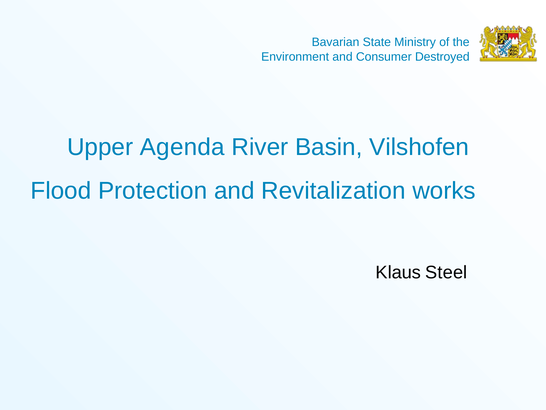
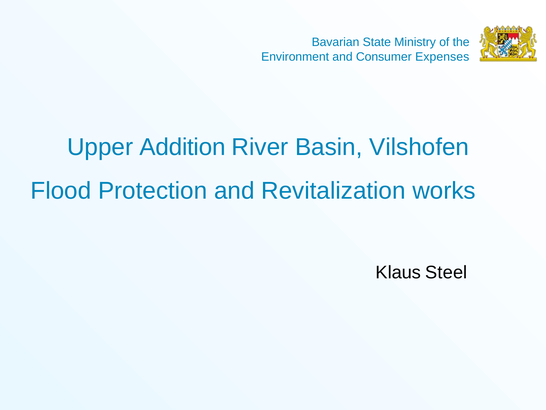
Destroyed: Destroyed -> Expenses
Agenda: Agenda -> Addition
